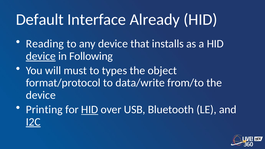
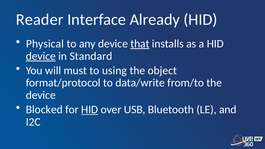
Default: Default -> Reader
Reading: Reading -> Physical
that underline: none -> present
Following: Following -> Standard
types: types -> using
Printing: Printing -> Blocked
I2C underline: present -> none
